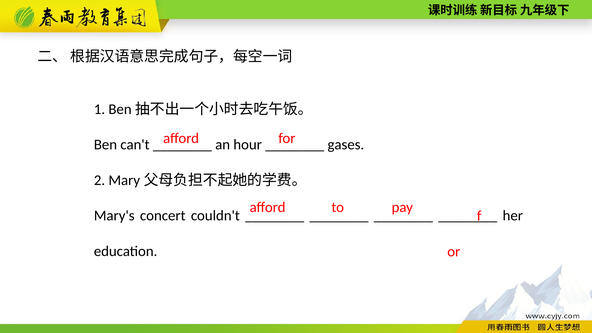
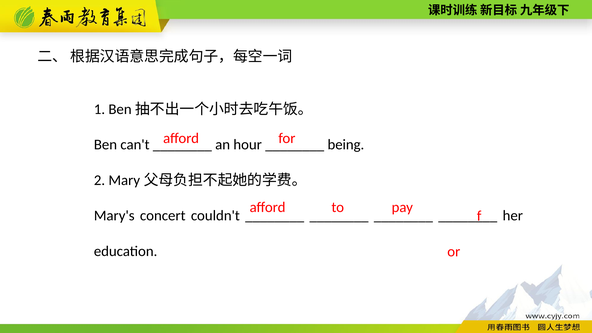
gases: gases -> being
